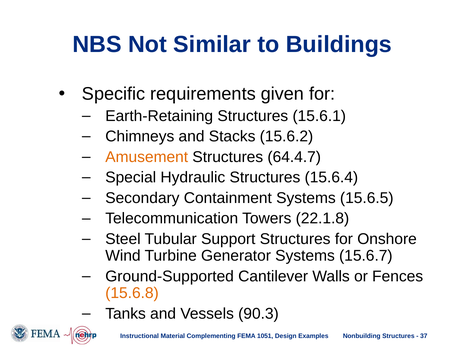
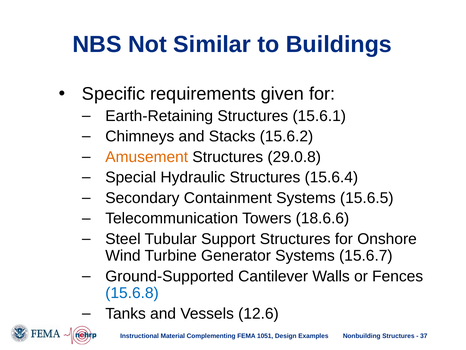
64.4.7: 64.4.7 -> 29.0.8
22.1.8: 22.1.8 -> 18.6.6
15.6.8 colour: orange -> blue
90.3: 90.3 -> 12.6
